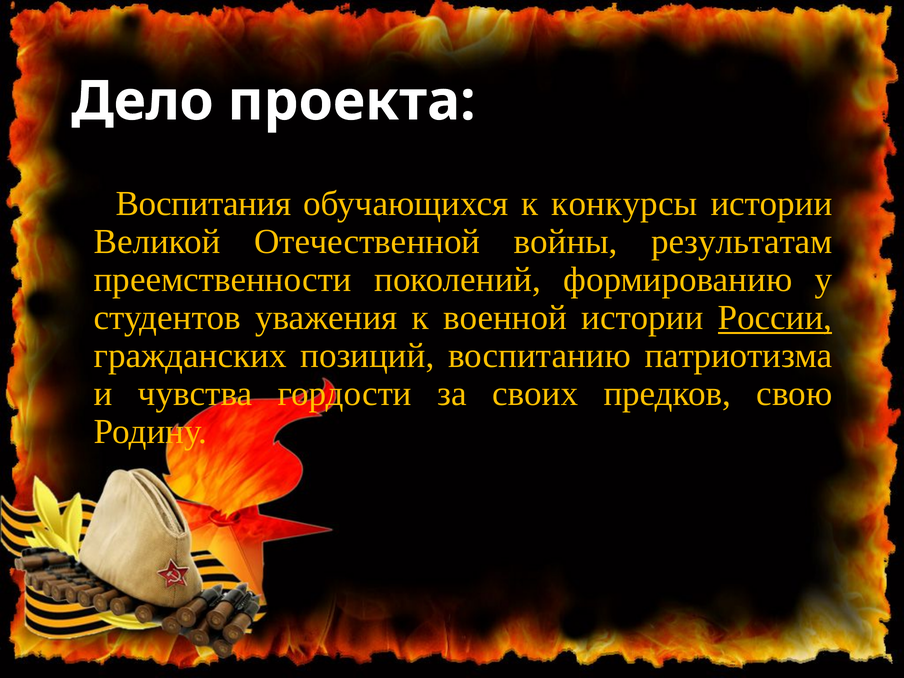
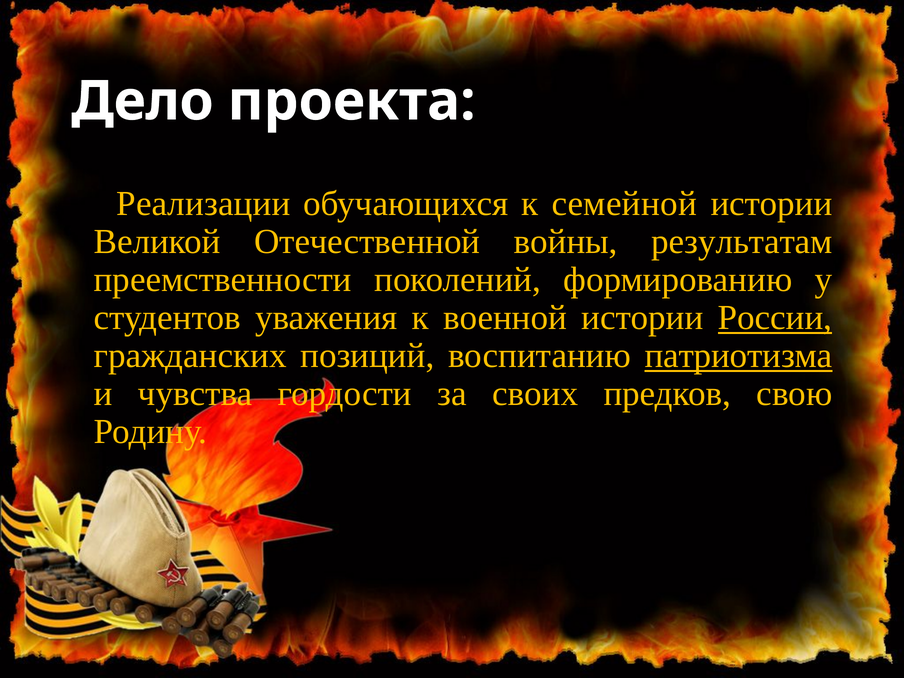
Воспитания: Воспитания -> Реализации
конкурсы: конкурсы -> семейной
патриотизма underline: none -> present
